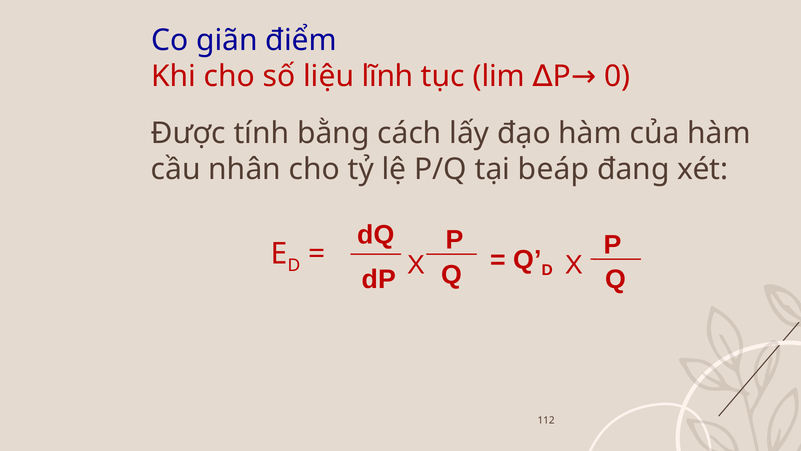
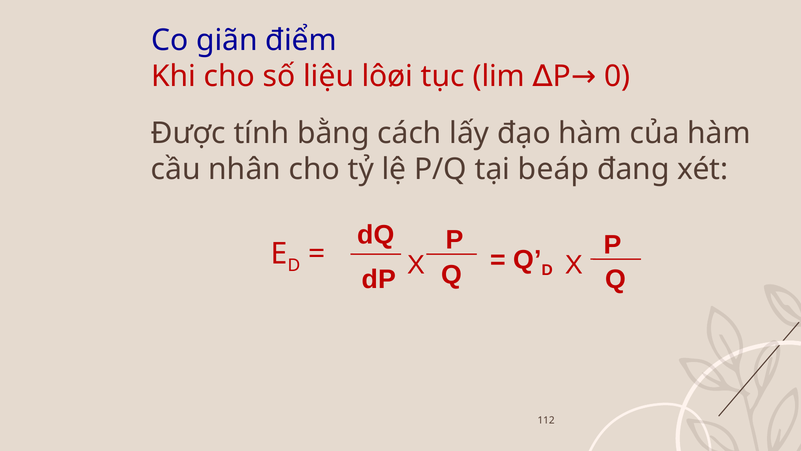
lĩnh: lĩnh -> lôøi
